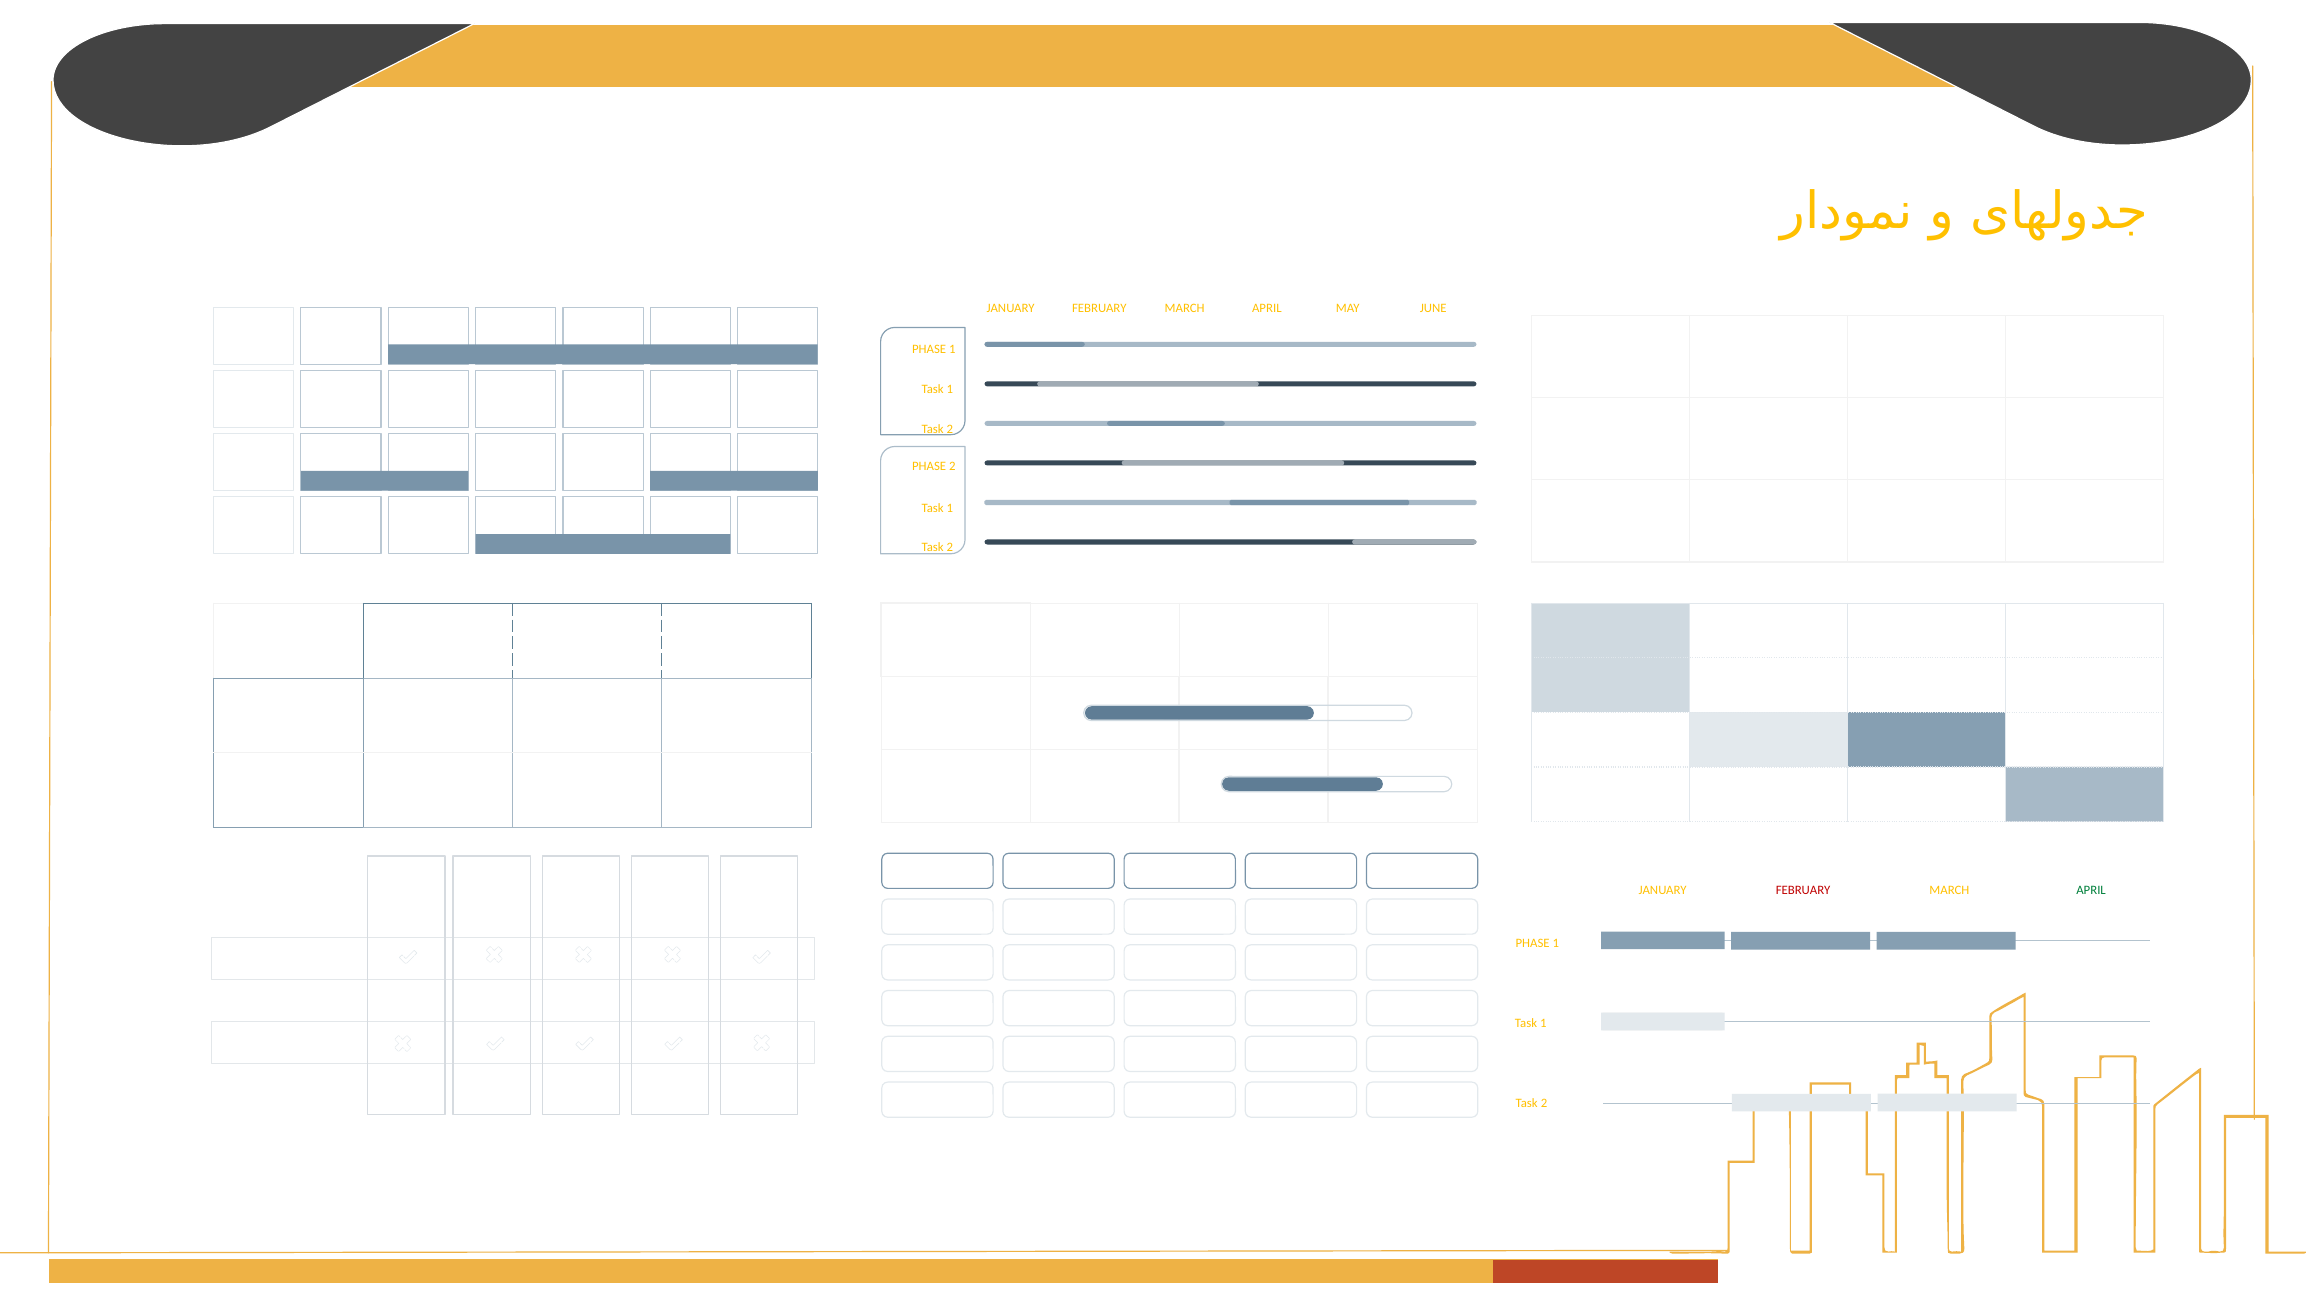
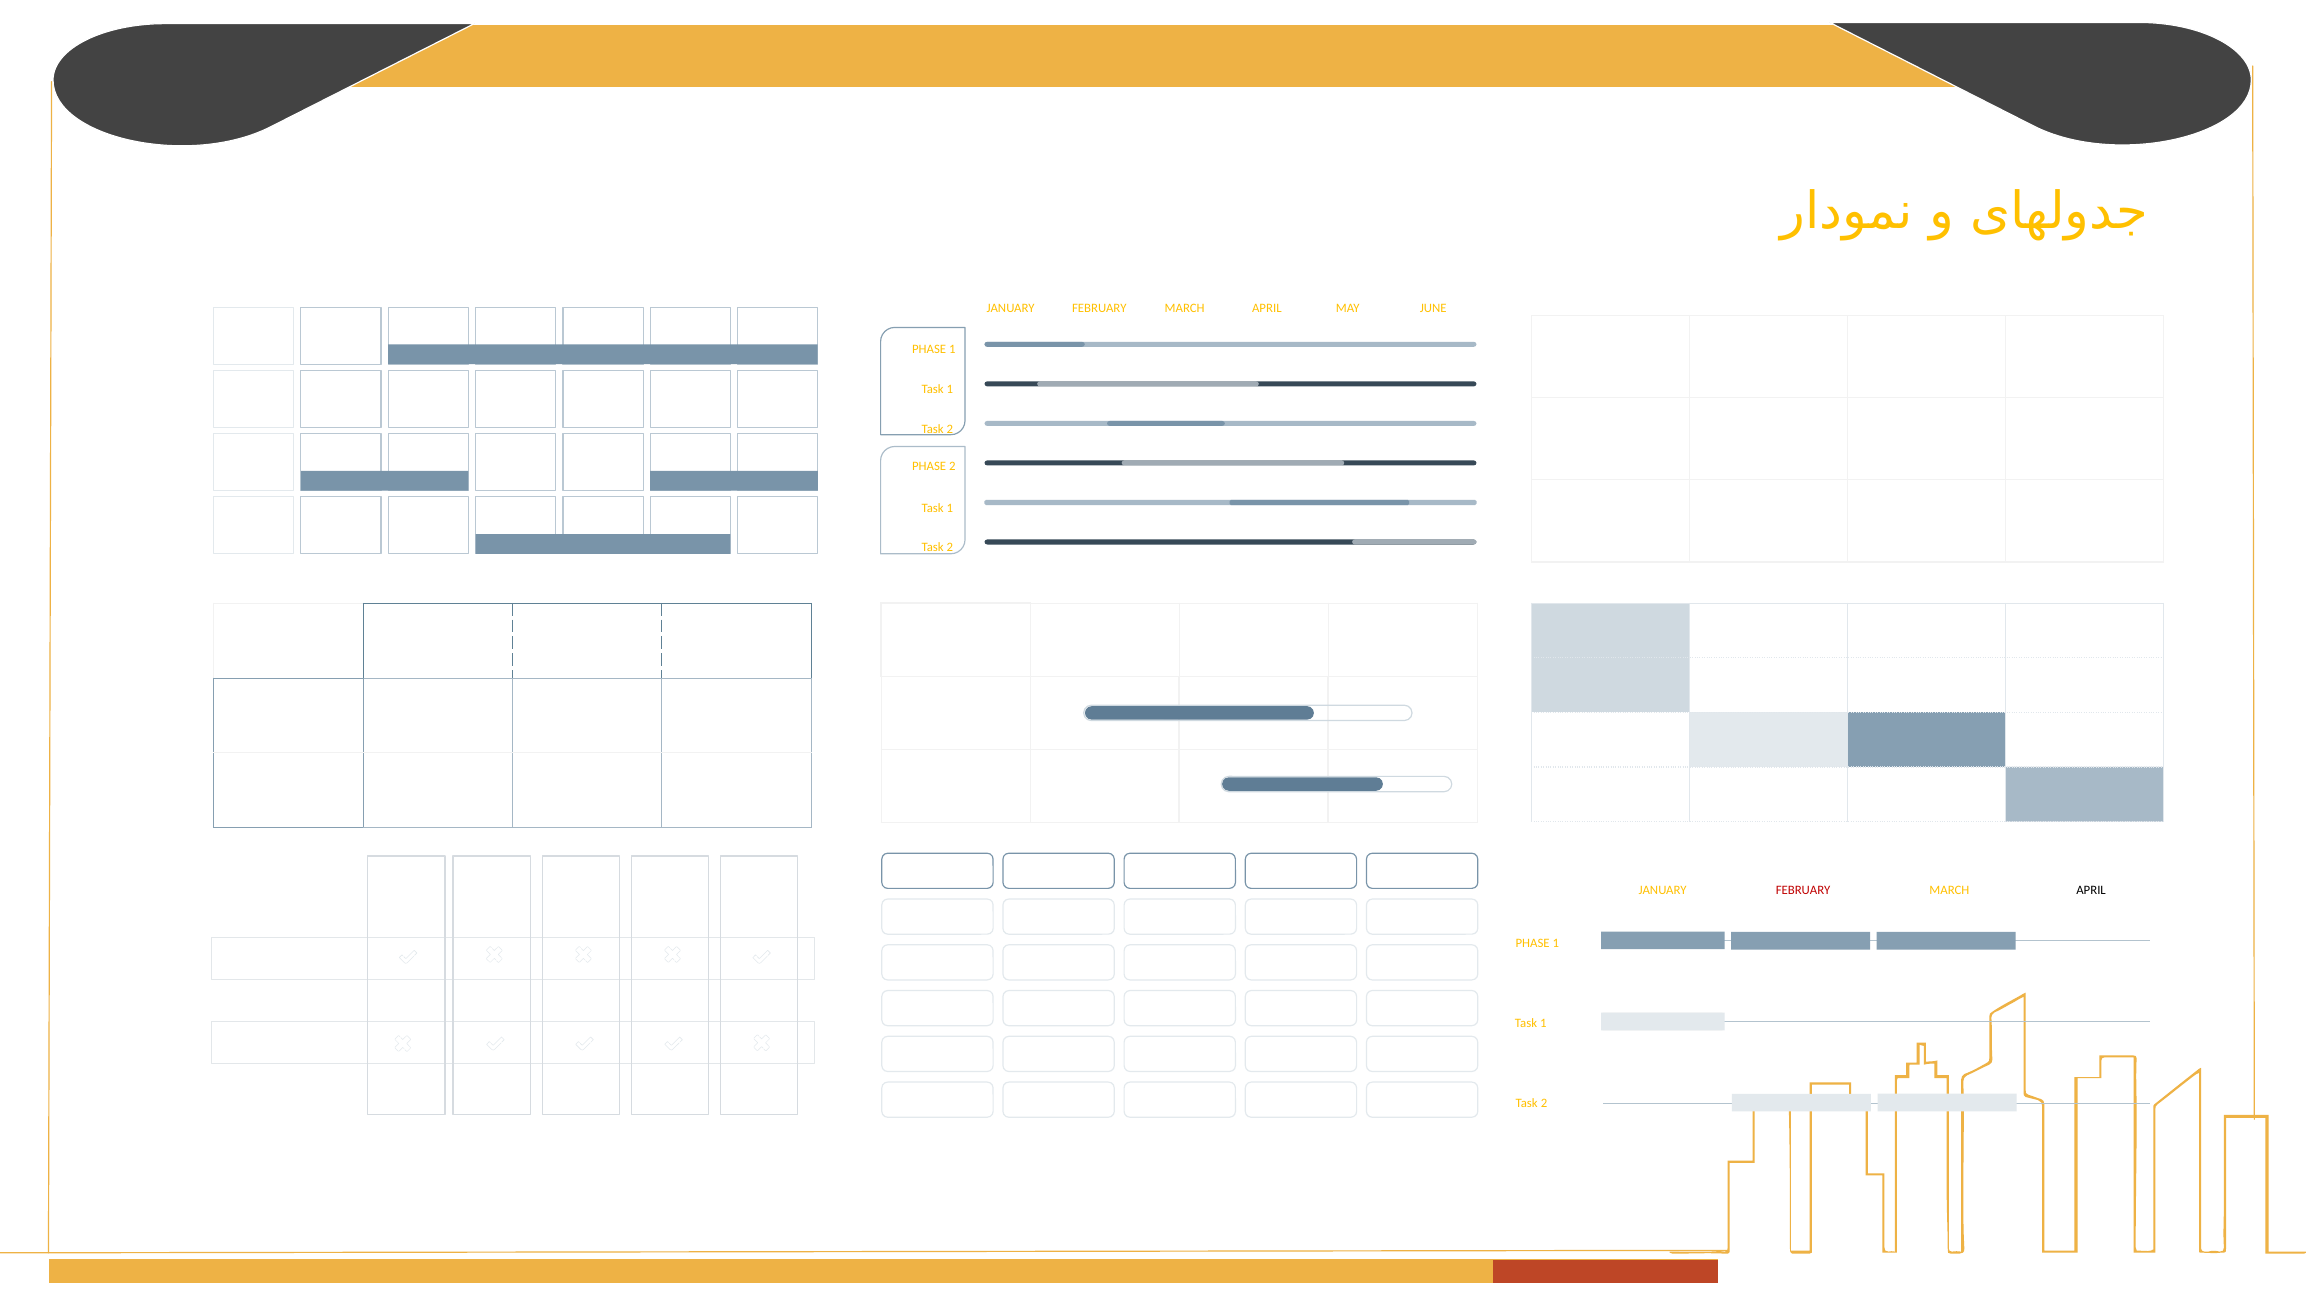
APRIL at (2091, 890) colour: green -> black
